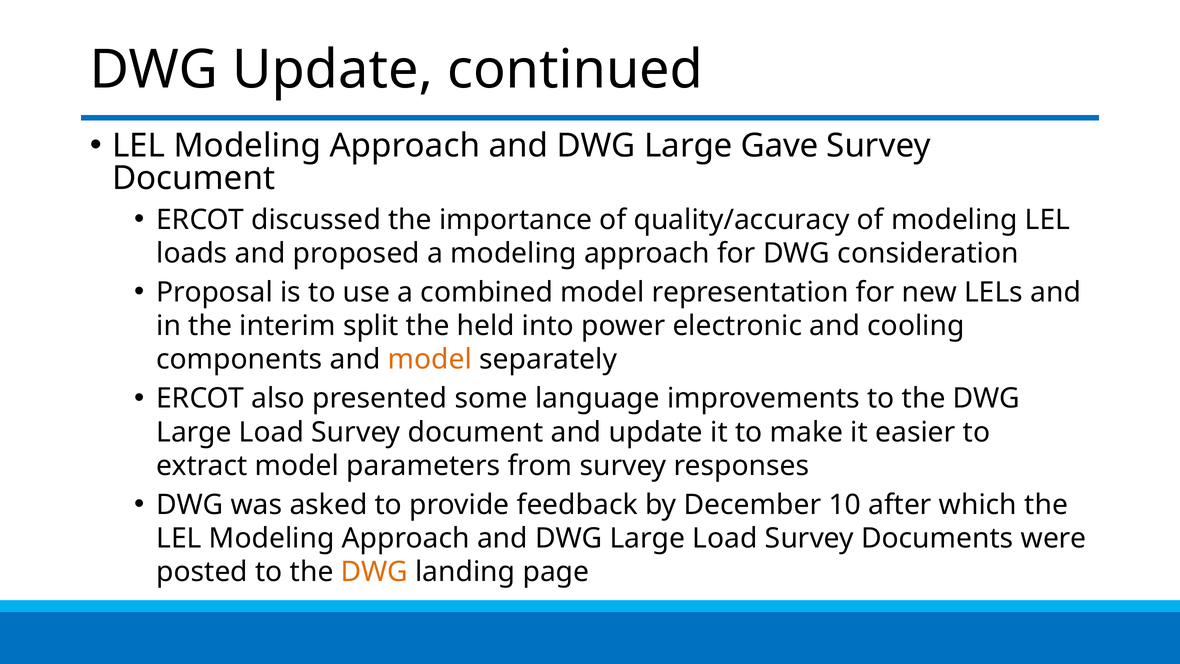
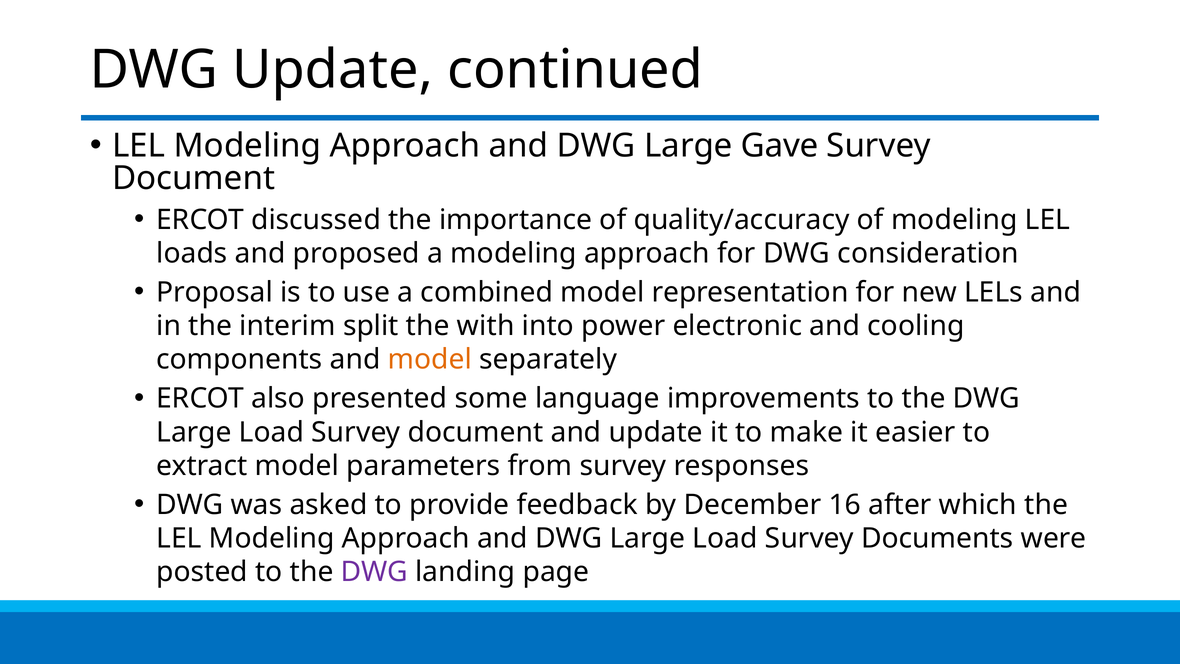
held: held -> with
10: 10 -> 16
DWG at (374, 572) colour: orange -> purple
